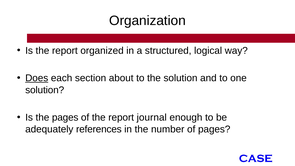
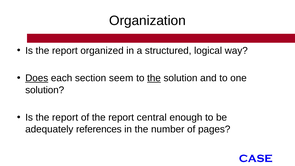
about: about -> seem
the at (154, 78) underline: none -> present
pages at (65, 117): pages -> report
journal: journal -> central
